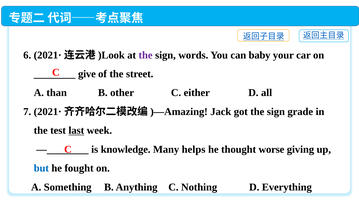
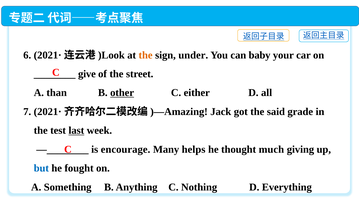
the at (146, 55) colour: purple -> orange
words: words -> under
other underline: none -> present
got the sign: sign -> said
knowledge: knowledge -> encourage
worse: worse -> much
